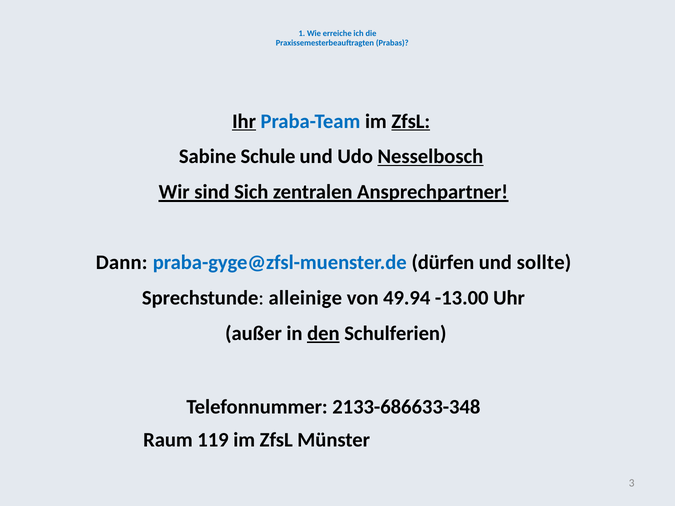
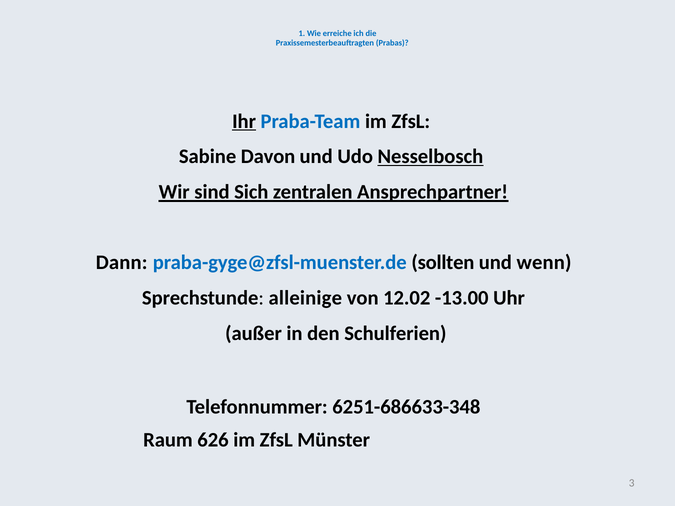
ZfsL at (411, 121) underline: present -> none
Schule: Schule -> Davon
dürfen: dürfen -> sollten
sollte: sollte -> wenn
49.94: 49.94 -> 12.02
den underline: present -> none
2133-686633-348: 2133-686633-348 -> 6251-686633-348
119: 119 -> 626
